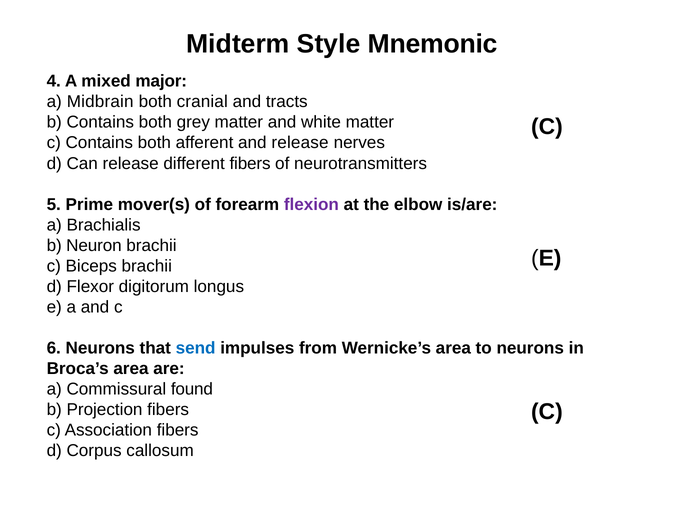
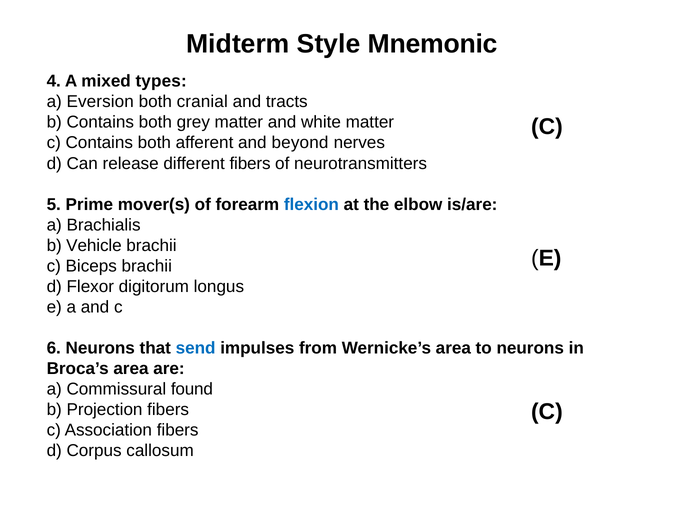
major: major -> types
Midbrain: Midbrain -> Eversion
and release: release -> beyond
flexion colour: purple -> blue
Neuron: Neuron -> Vehicle
